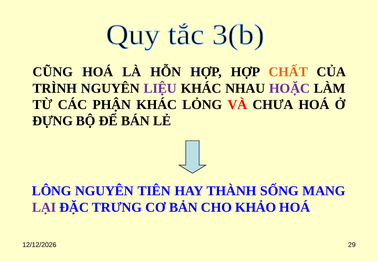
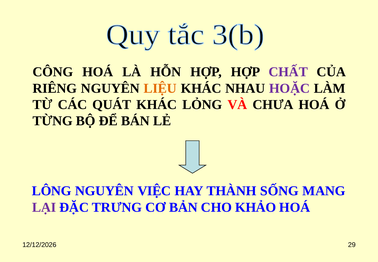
CŨNG: CŨNG -> CÔNG
CHẤT colour: orange -> purple
TRÌNH: TRÌNH -> RIÊNG
LIỆU colour: purple -> orange
PHẬN: PHẬN -> QUÁT
ĐỰNG: ĐỰNG -> TỪNG
TIÊN: TIÊN -> VIỆC
